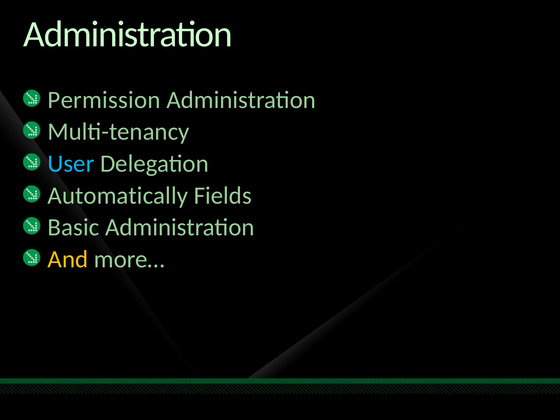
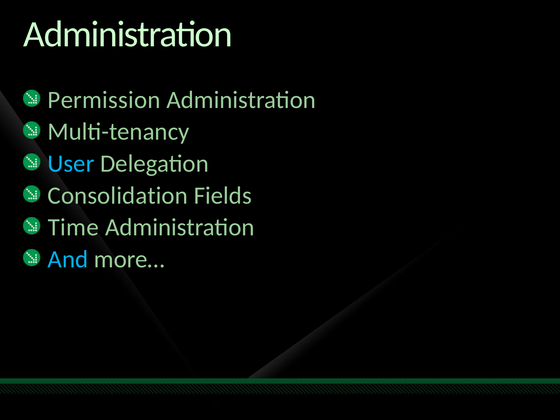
Automatically: Automatically -> Consolidation
Basic: Basic -> Time
And colour: yellow -> light blue
